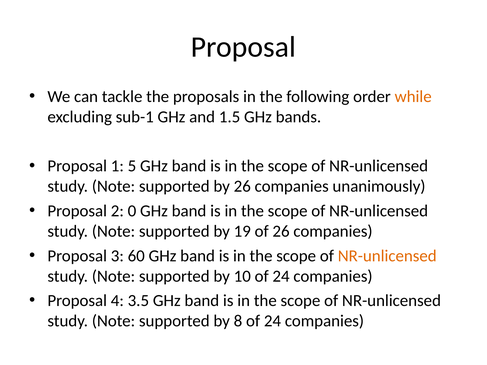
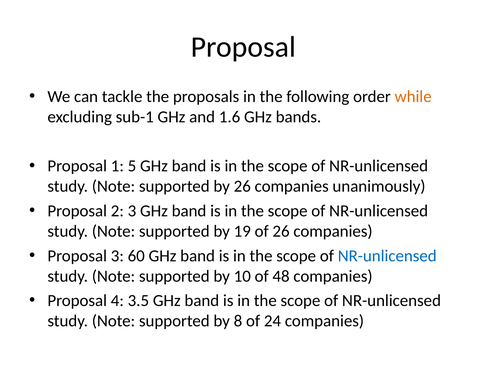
1.5: 1.5 -> 1.6
2 0: 0 -> 3
NR-unlicensed at (387, 256) colour: orange -> blue
10 of 24: 24 -> 48
